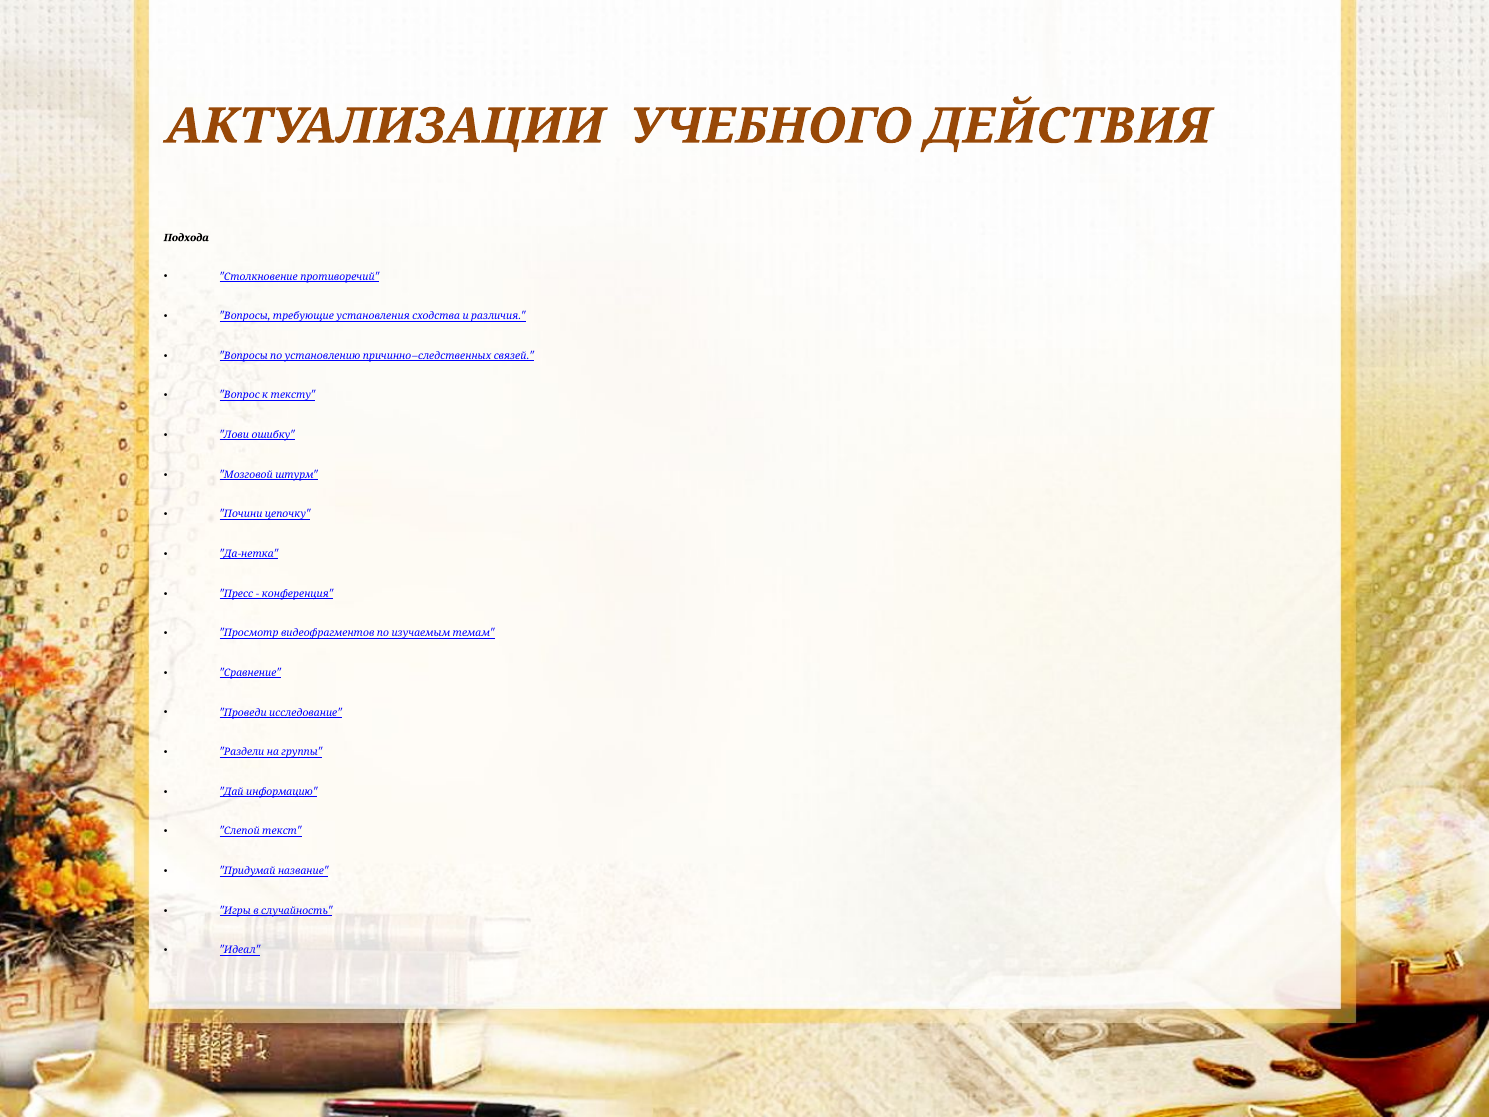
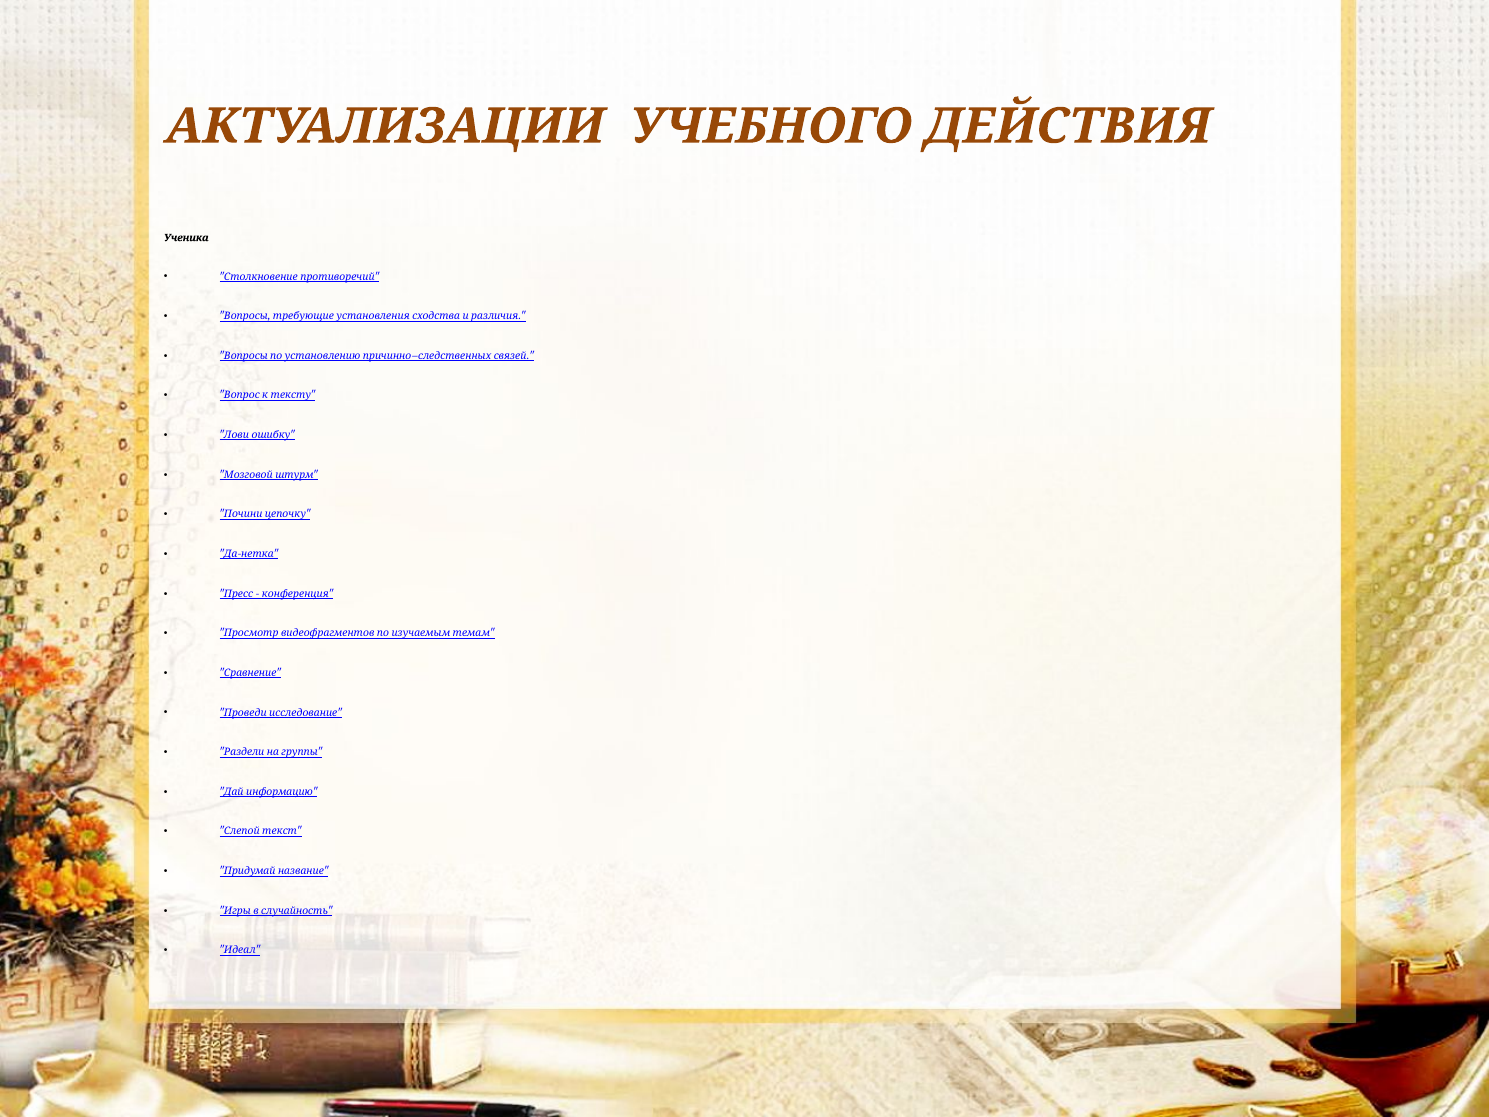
Подхода: Подхода -> Ученика
